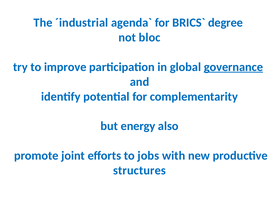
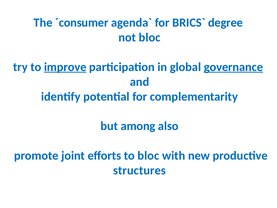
´industrial: ´industrial -> ´consumer
improve underline: none -> present
energy: energy -> among
to jobs: jobs -> bloc
